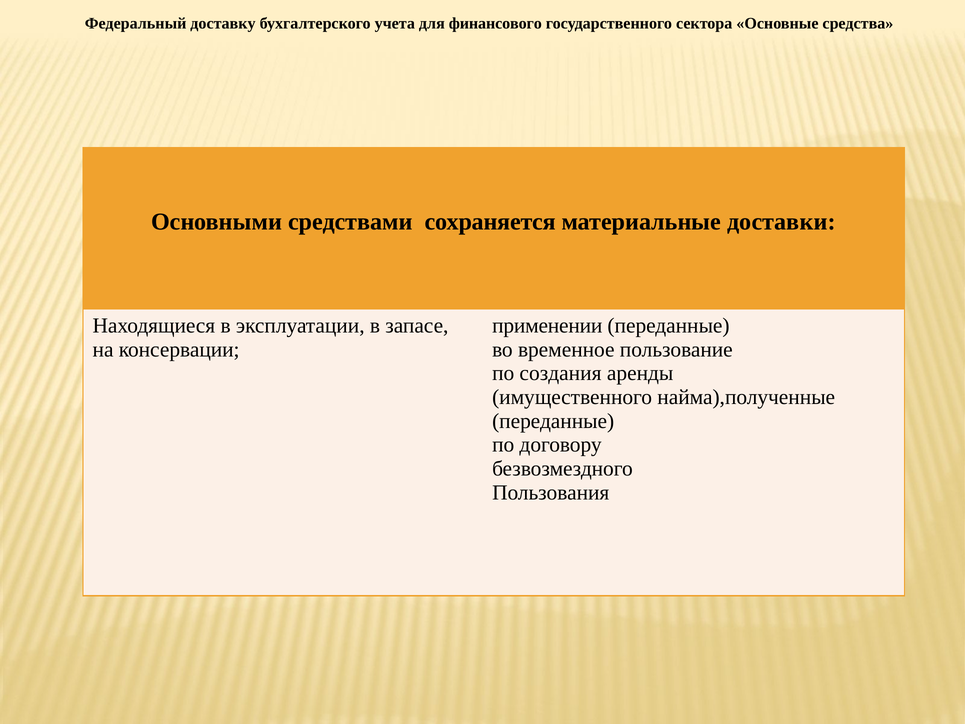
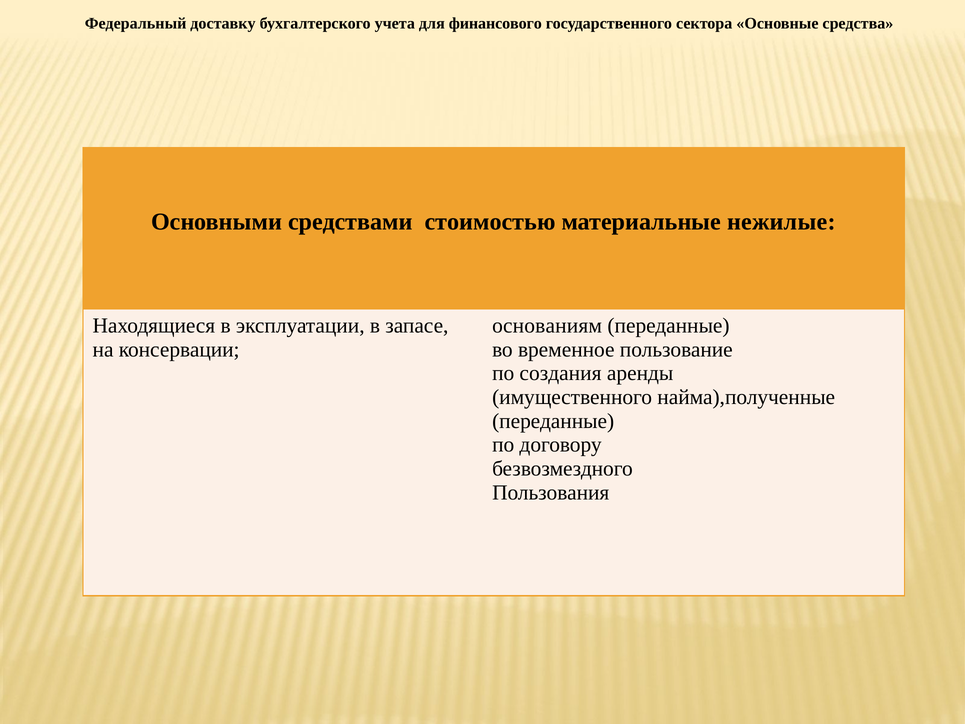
сохраняется: сохраняется -> стоимостью
доставки: доставки -> нежилые
применении: применении -> основаниям
